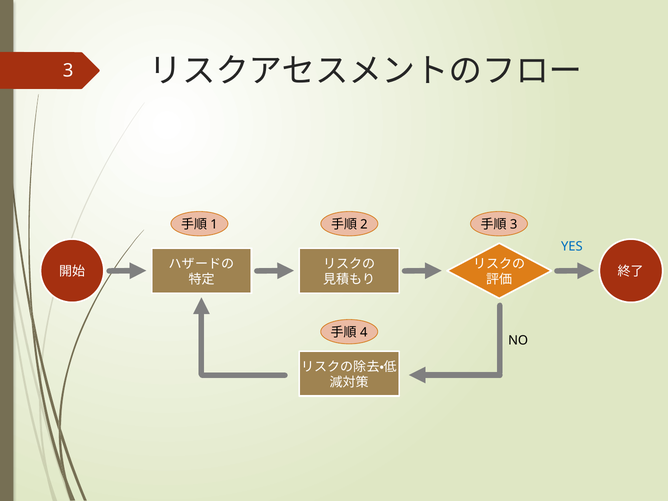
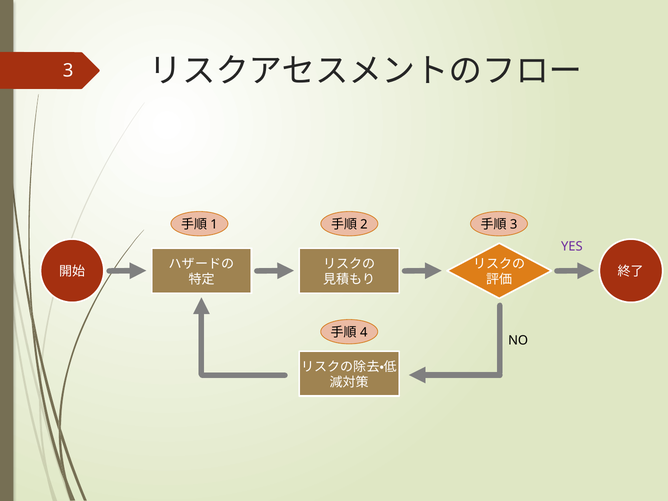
YES colour: blue -> purple
